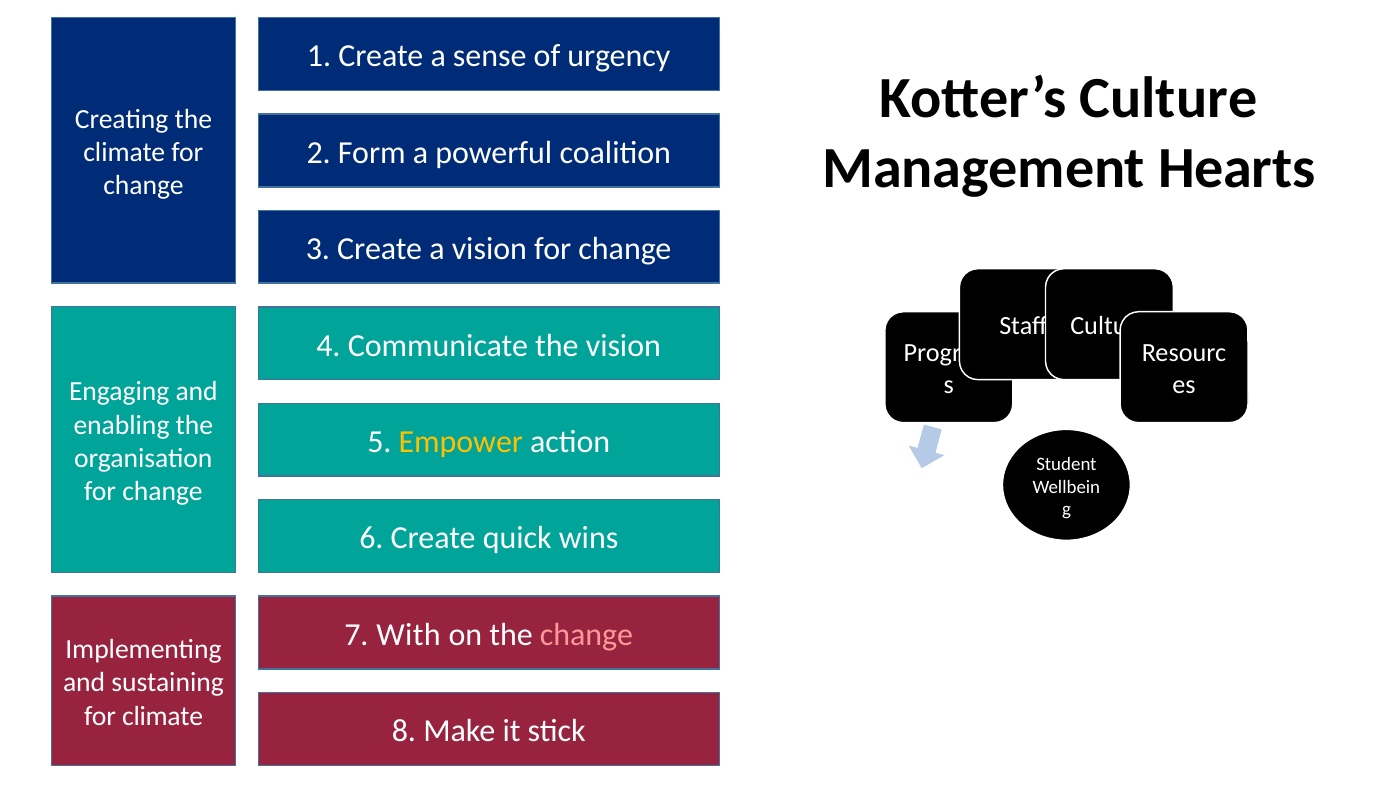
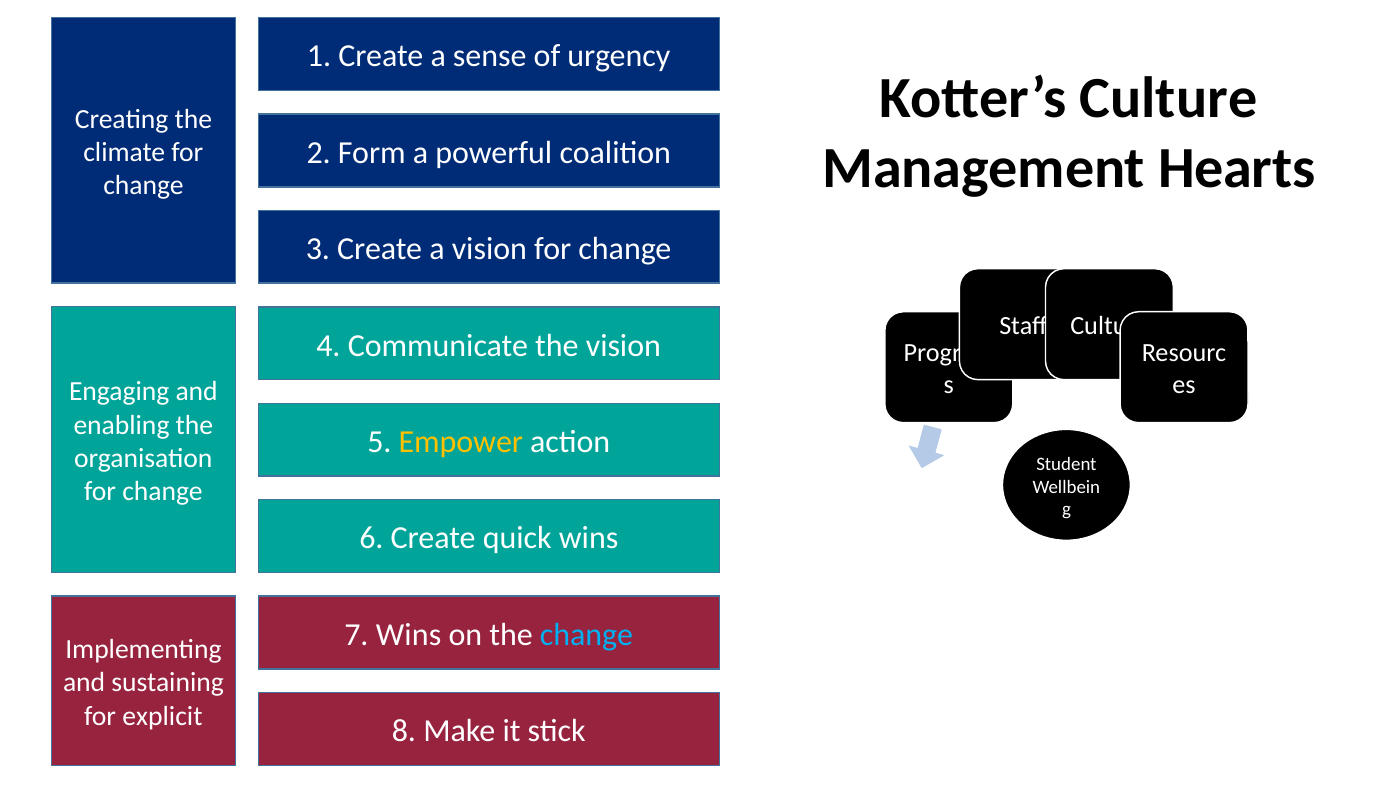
7 With: With -> Wins
change at (587, 635) colour: pink -> light blue
for climate: climate -> explicit
